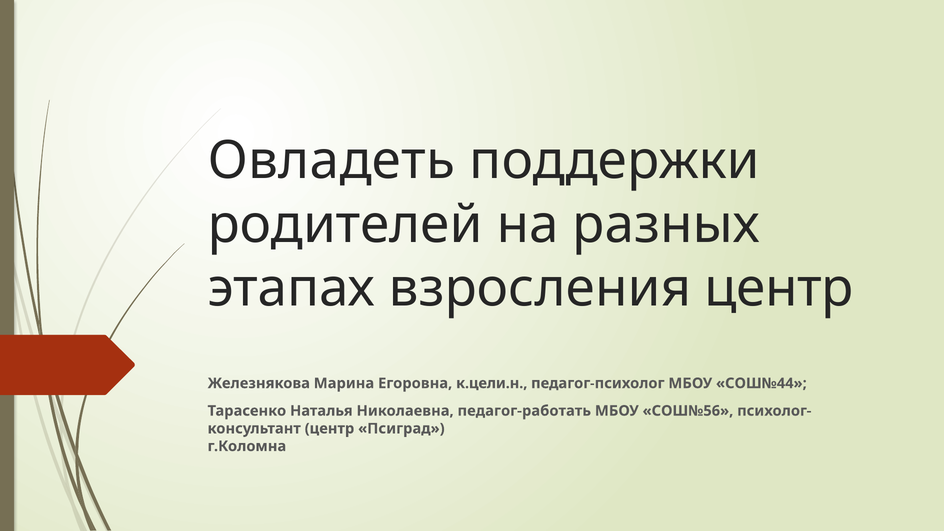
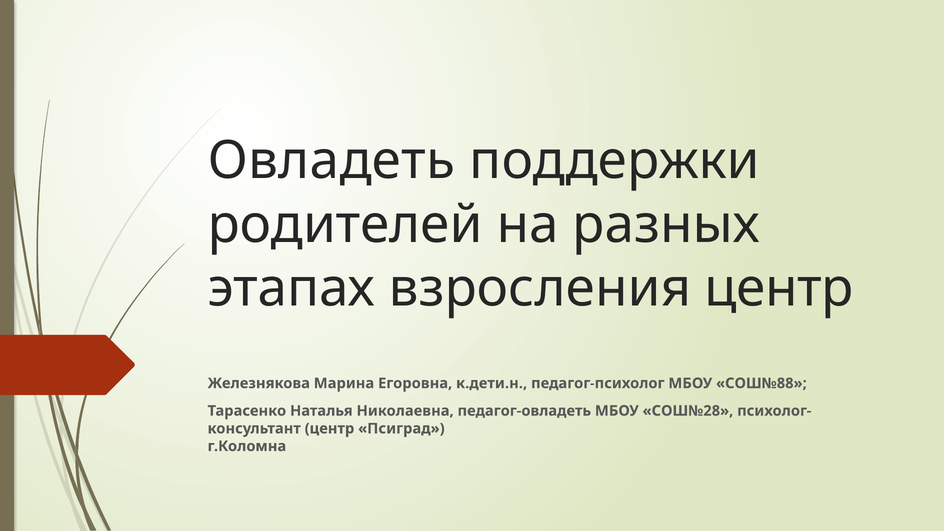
к.цели.н: к.цели.н -> к.дети.н
СОШ№44: СОШ№44 -> СОШ№88
педагог-работать: педагог-работать -> педагог-овладеть
СОШ№56: СОШ№56 -> СОШ№28
